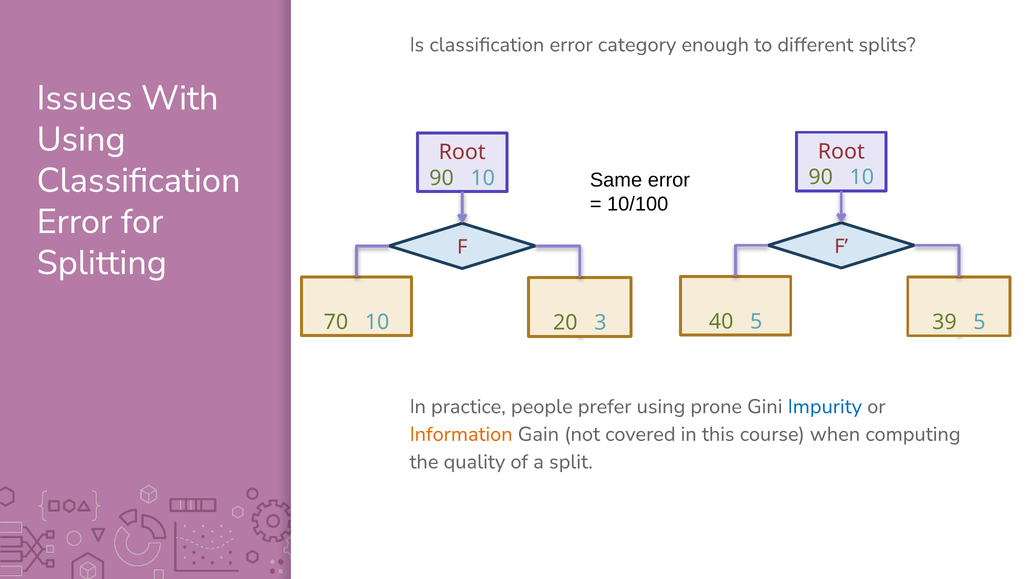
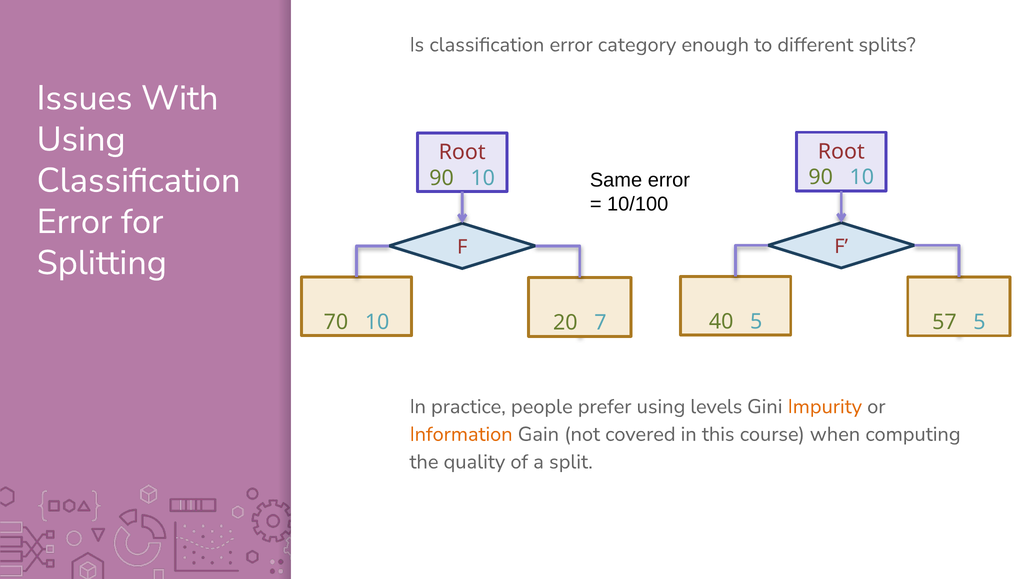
39: 39 -> 57
3: 3 -> 7
prone: prone -> levels
Impurity colour: blue -> orange
